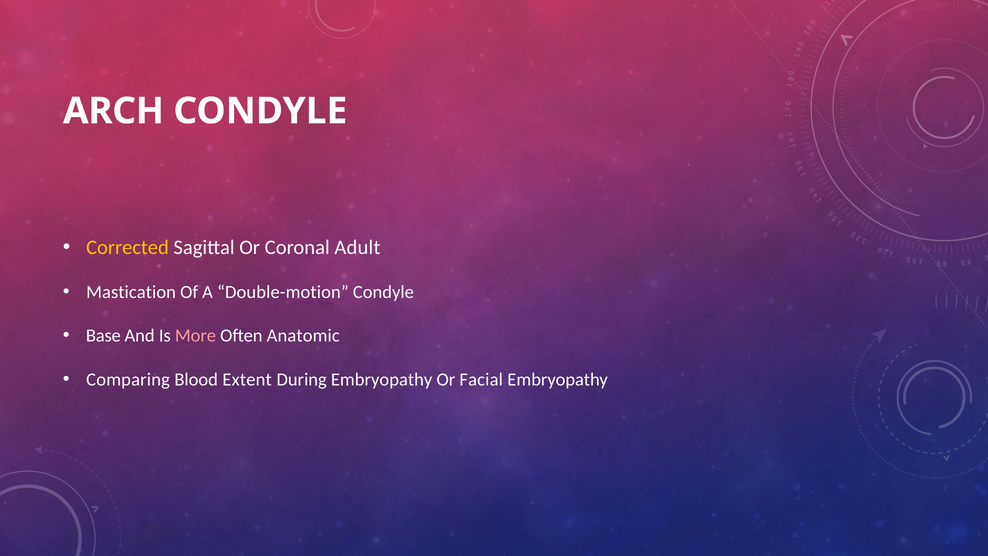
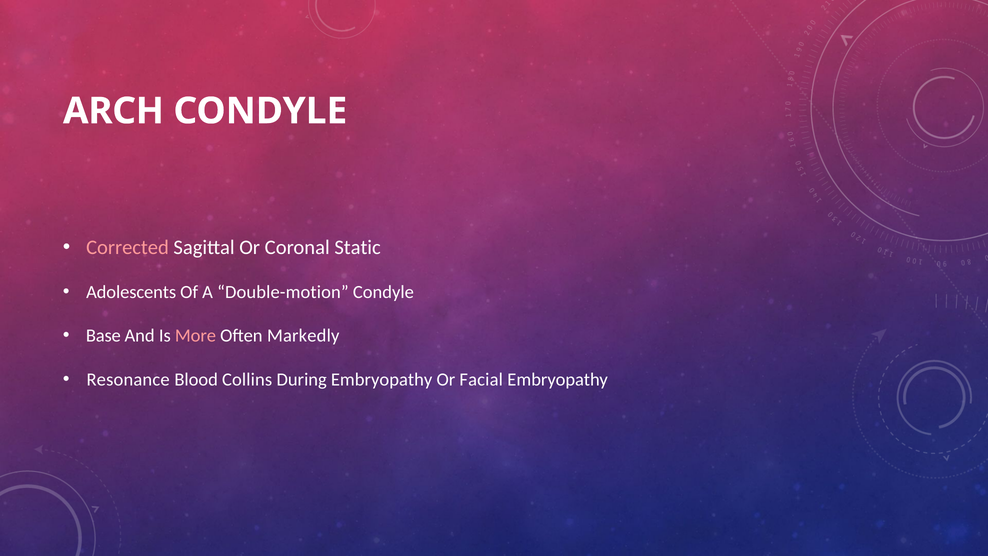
Corrected colour: yellow -> pink
Adult: Adult -> Static
Mastication: Mastication -> Adolescents
Anatomic: Anatomic -> Markedly
Comparing: Comparing -> Resonance
Extent: Extent -> Collins
